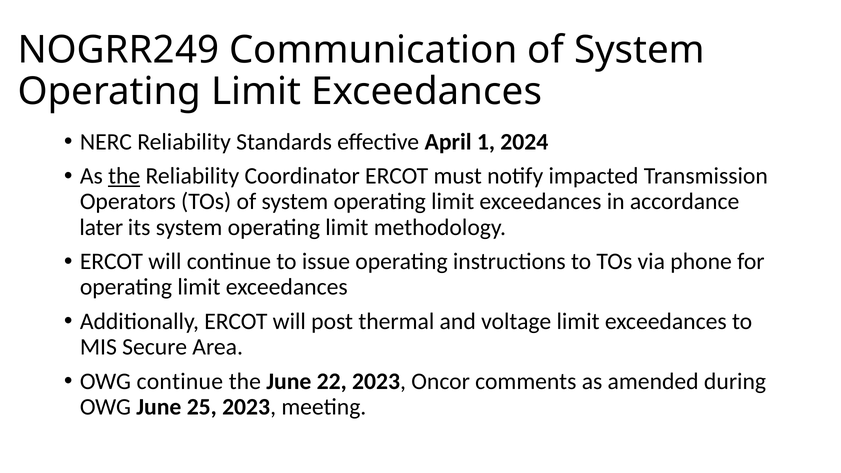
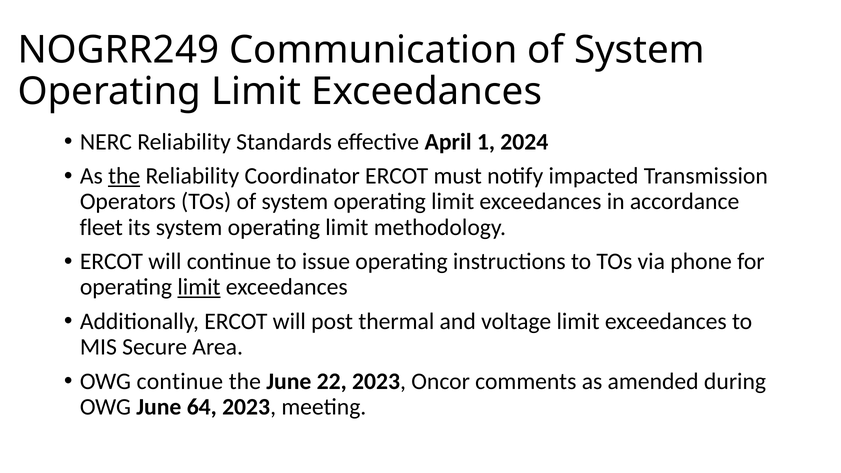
later: later -> fleet
limit at (199, 287) underline: none -> present
25: 25 -> 64
